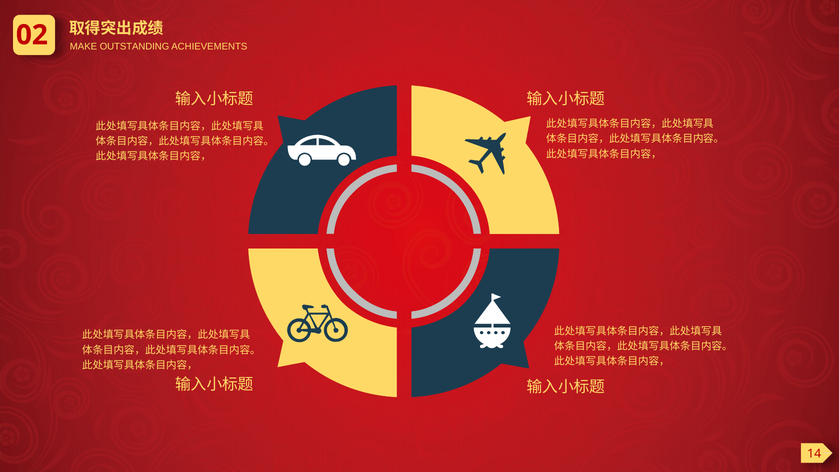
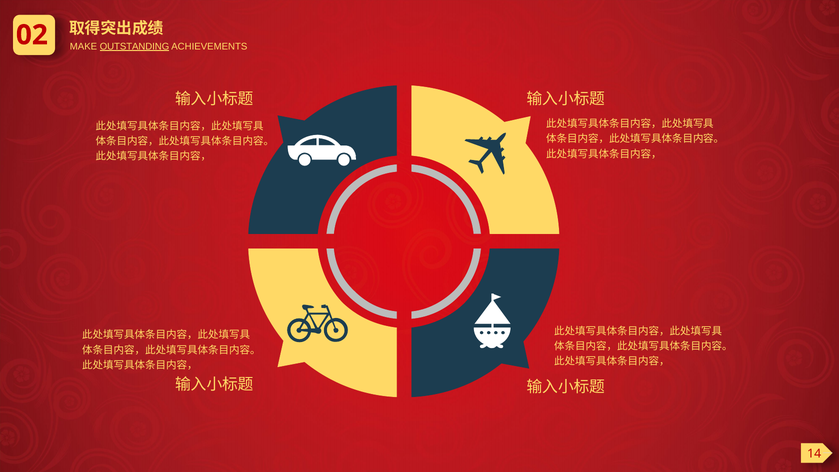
OUTSTANDING underline: none -> present
